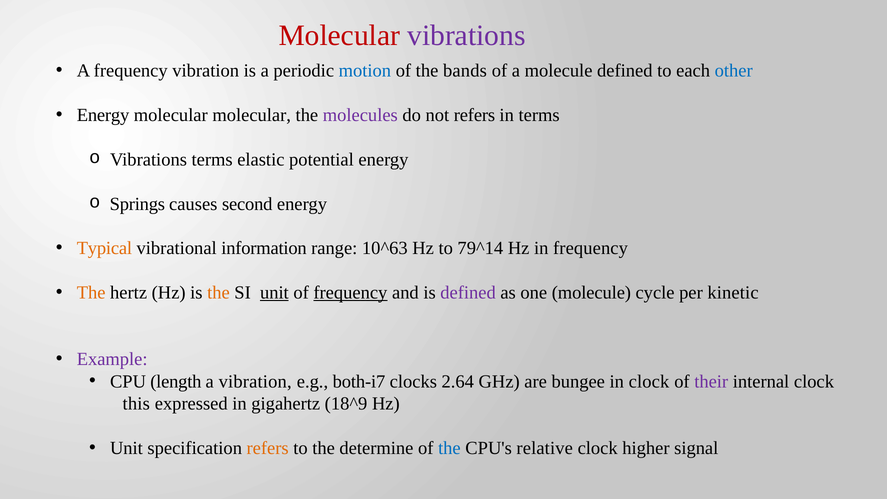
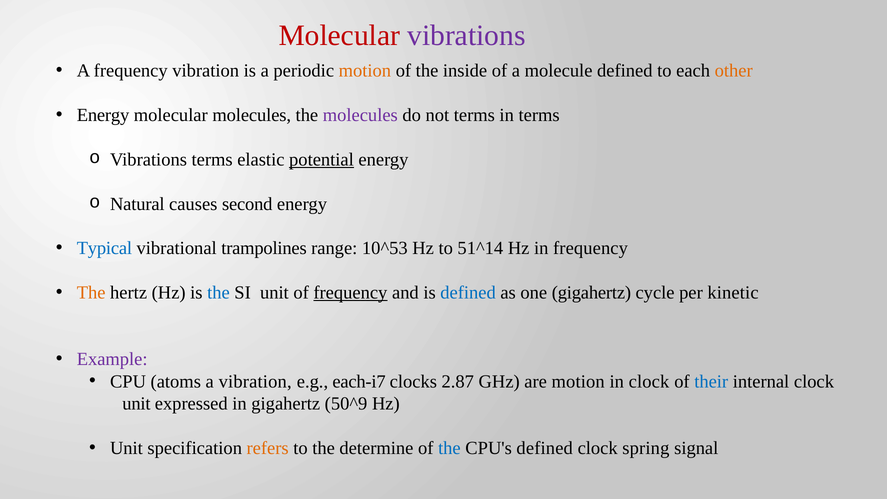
motion at (365, 71) colour: blue -> orange
bands: bands -> inside
other colour: blue -> orange
molecular molecular: molecular -> molecules
not refers: refers -> terms
potential underline: none -> present
Springs: Springs -> Natural
Typical colour: orange -> blue
information: information -> trampolines
10^63: 10^63 -> 10^53
79^14: 79^14 -> 51^14
the at (218, 293) colour: orange -> blue
unit at (274, 293) underline: present -> none
defined at (468, 293) colour: purple -> blue
one molecule: molecule -> gigahertz
length: length -> atoms
both-i7: both-i7 -> each-i7
2.64: 2.64 -> 2.87
are bungee: bungee -> motion
their colour: purple -> blue
this at (136, 404): this -> unit
18^9: 18^9 -> 50^9
CPU's relative: relative -> defined
higher: higher -> spring
